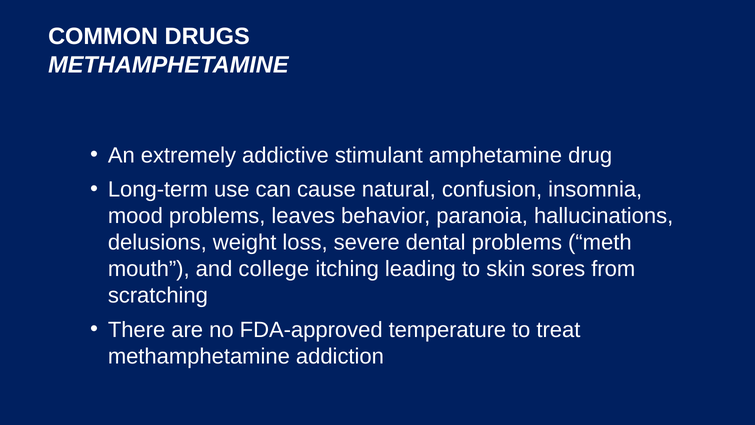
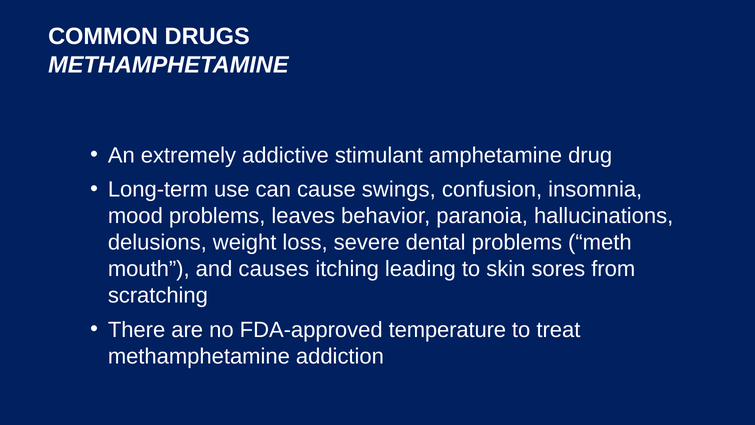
natural: natural -> swings
college: college -> causes
